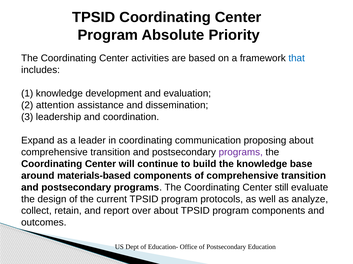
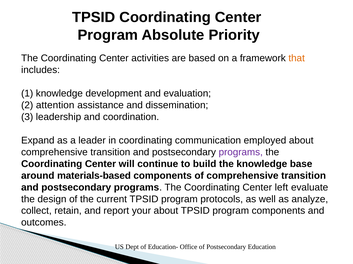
that colour: blue -> orange
proposing: proposing -> employed
still: still -> left
over: over -> your
